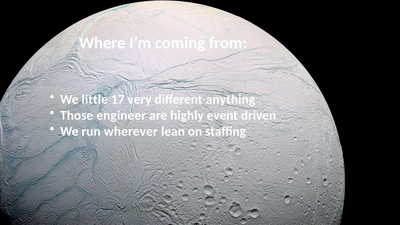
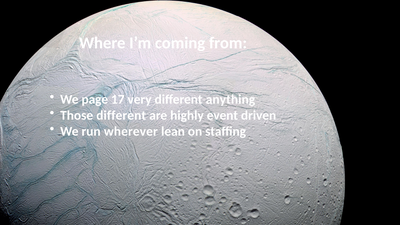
little: little -> page
Those engineer: engineer -> different
